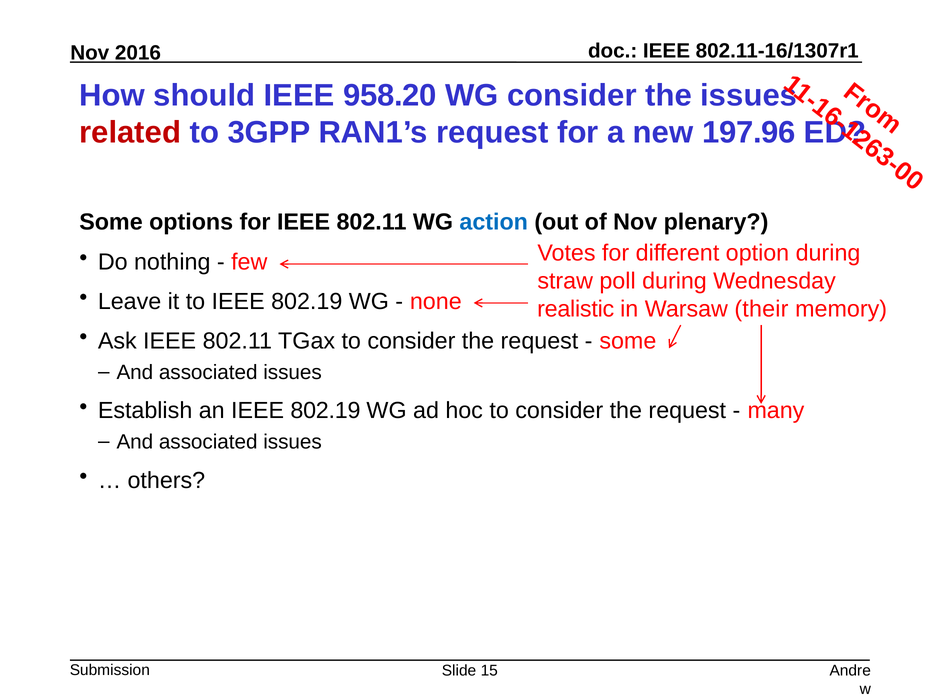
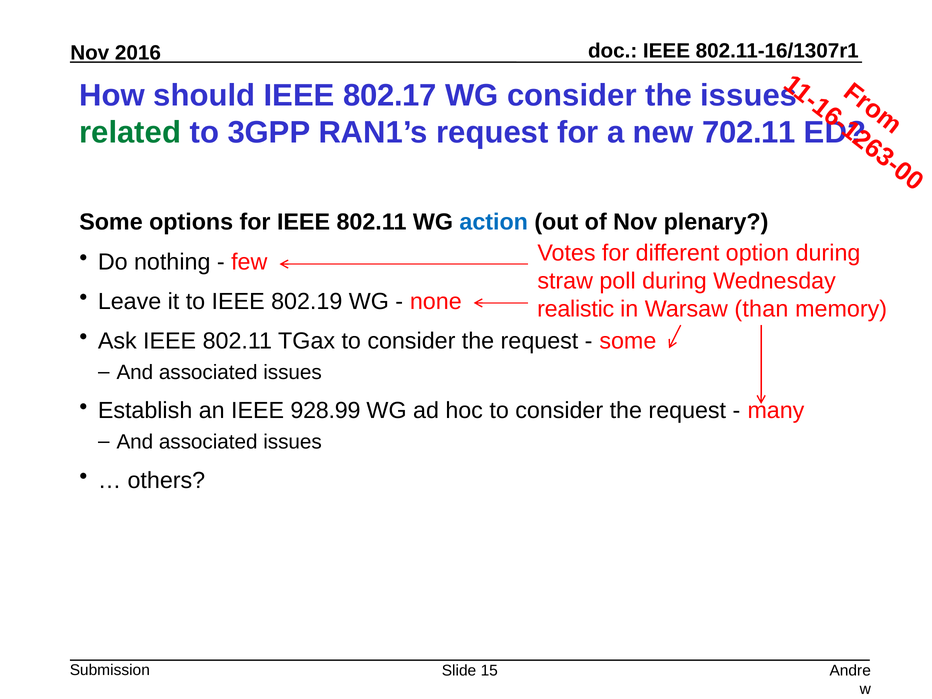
958.20: 958.20 -> 802.17
related colour: red -> green
197.96: 197.96 -> 702.11
their: their -> than
an IEEE 802.19: 802.19 -> 928.99
